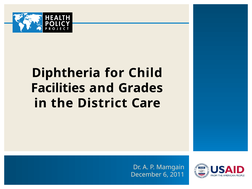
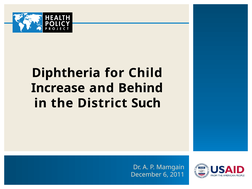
Facilities: Facilities -> Increase
Grades: Grades -> Behind
Care: Care -> Such
